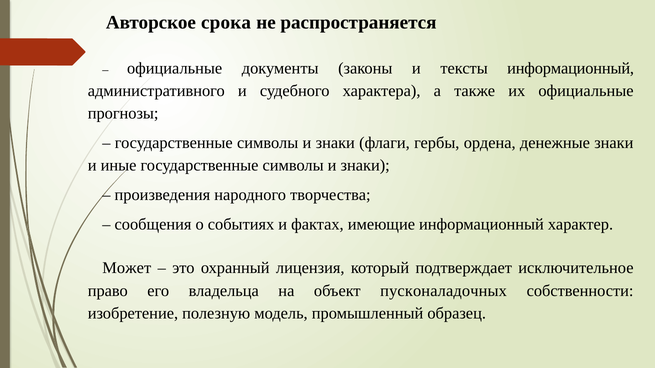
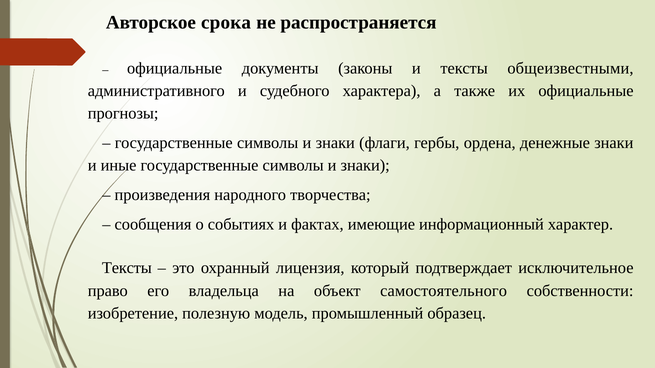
тексты информационный: информационный -> общеизвестными
Может at (127, 268): Может -> Тексты
пусконаладочных: пусконаладочных -> самостоятельного
